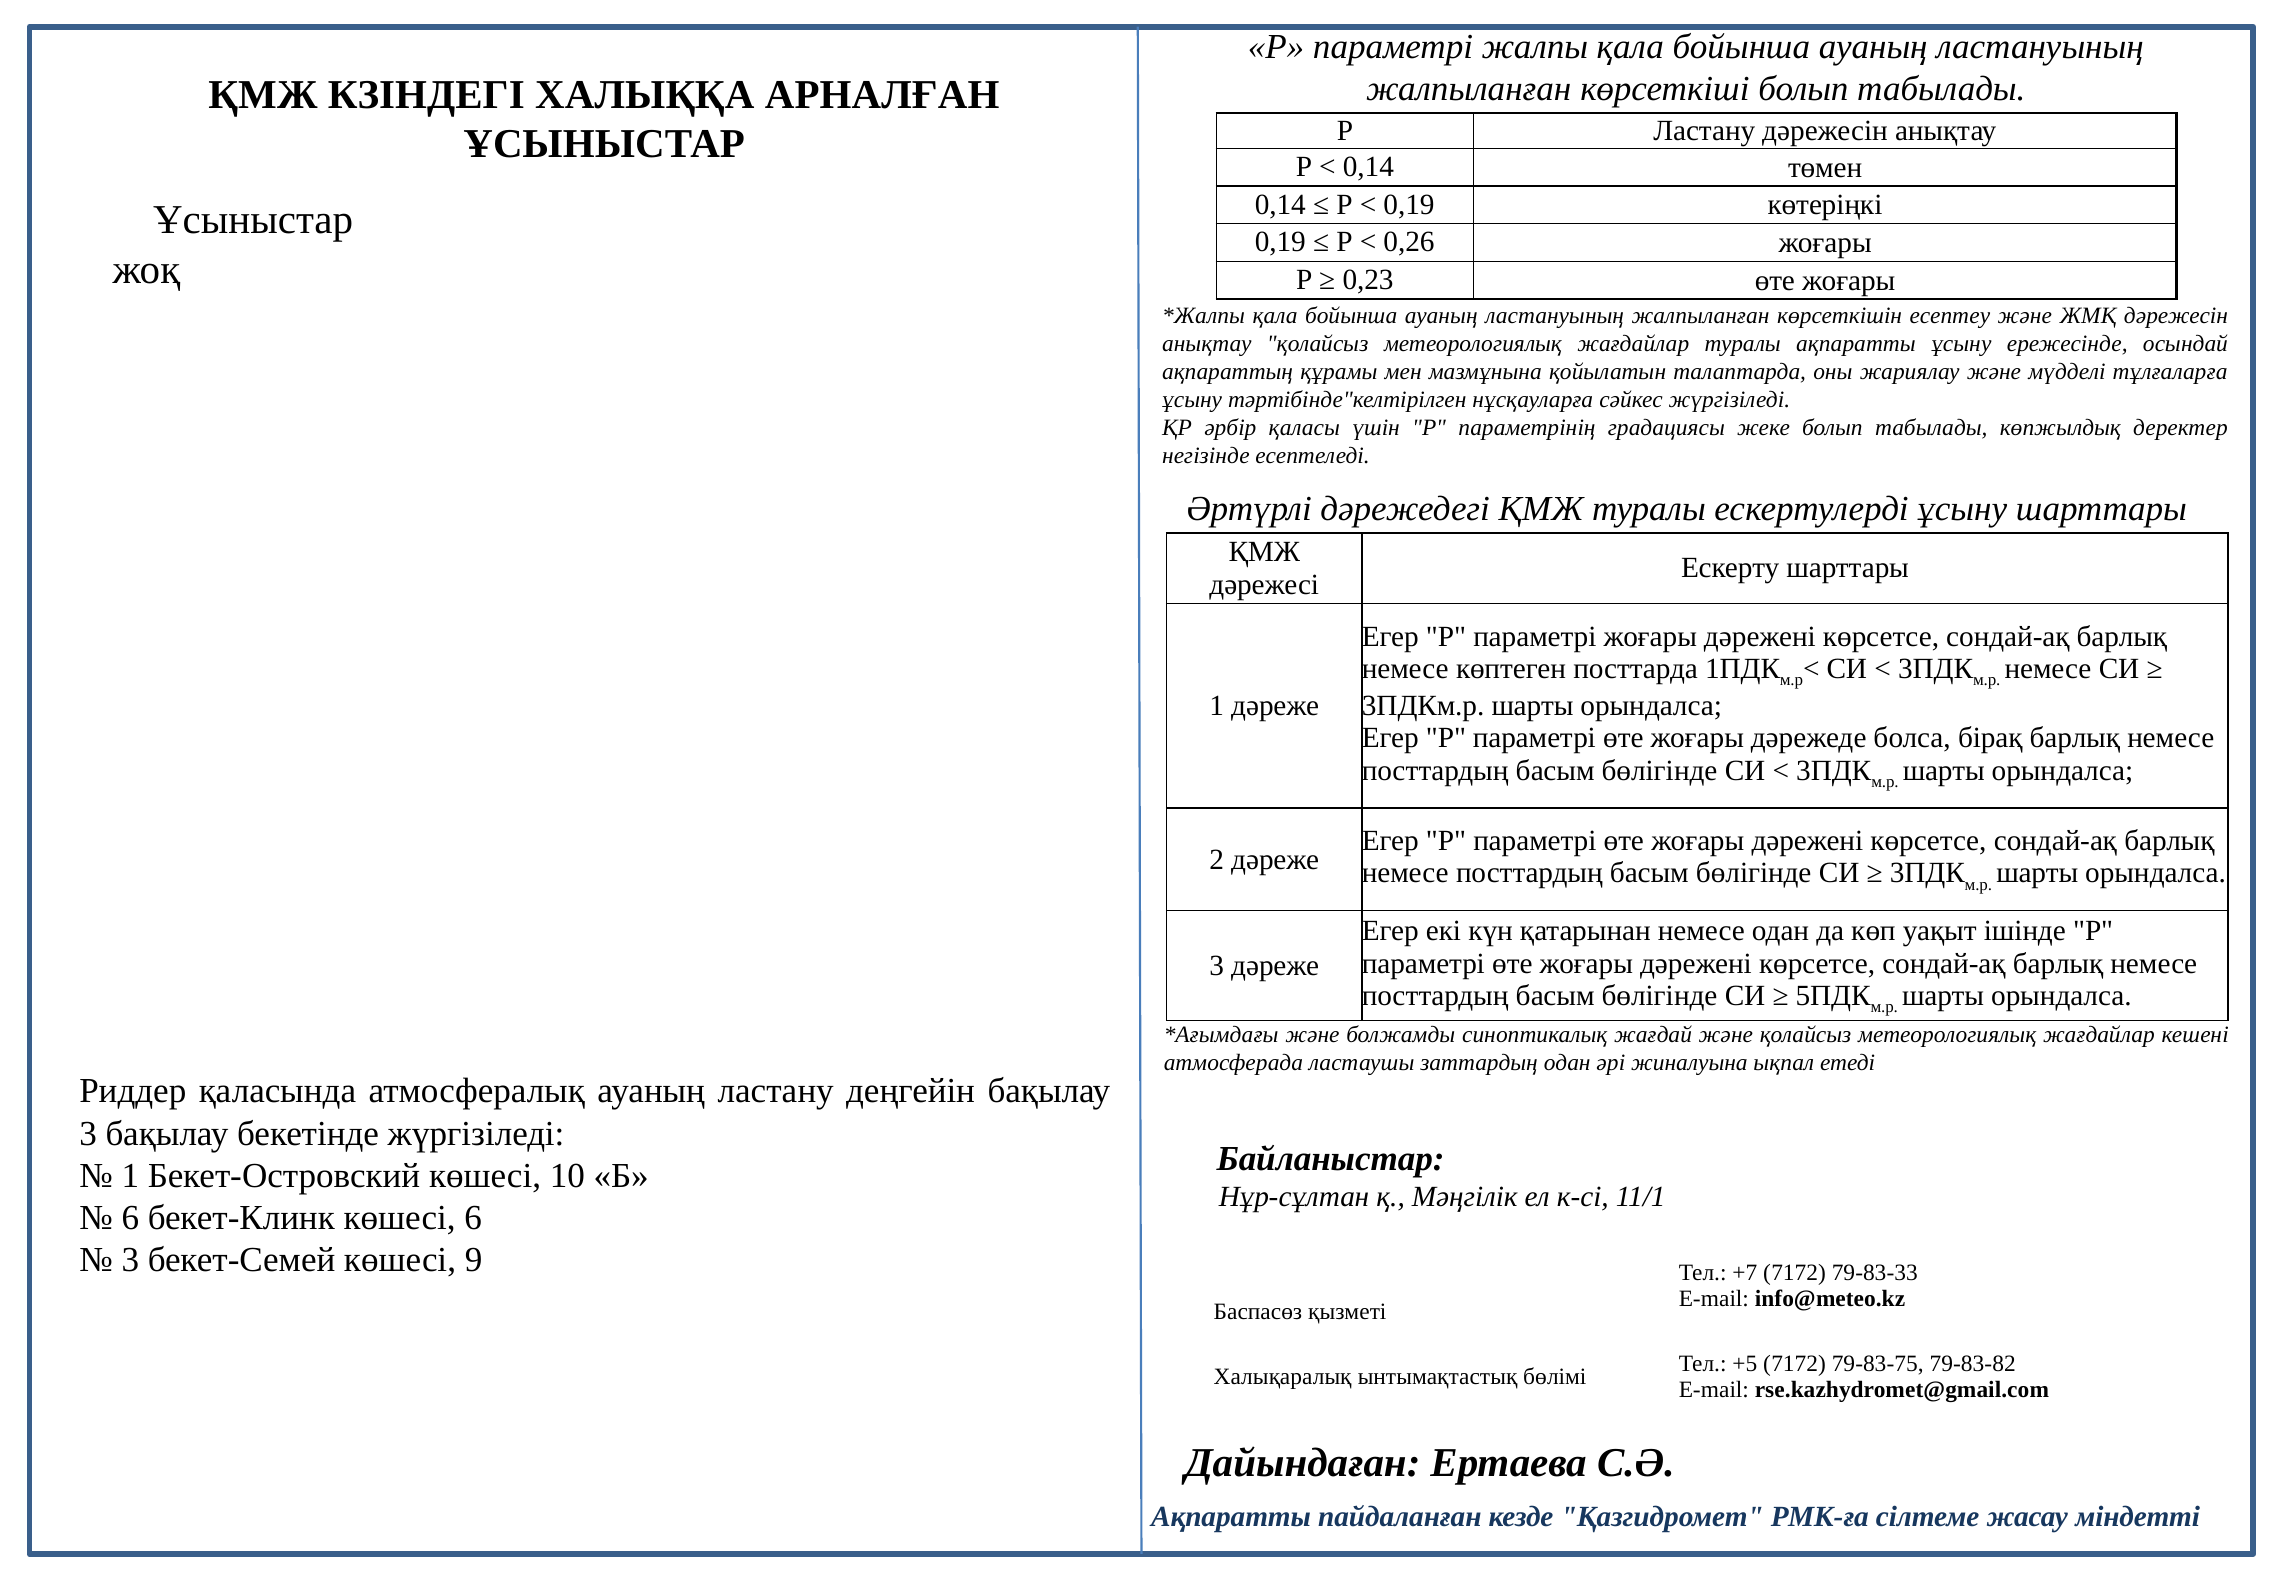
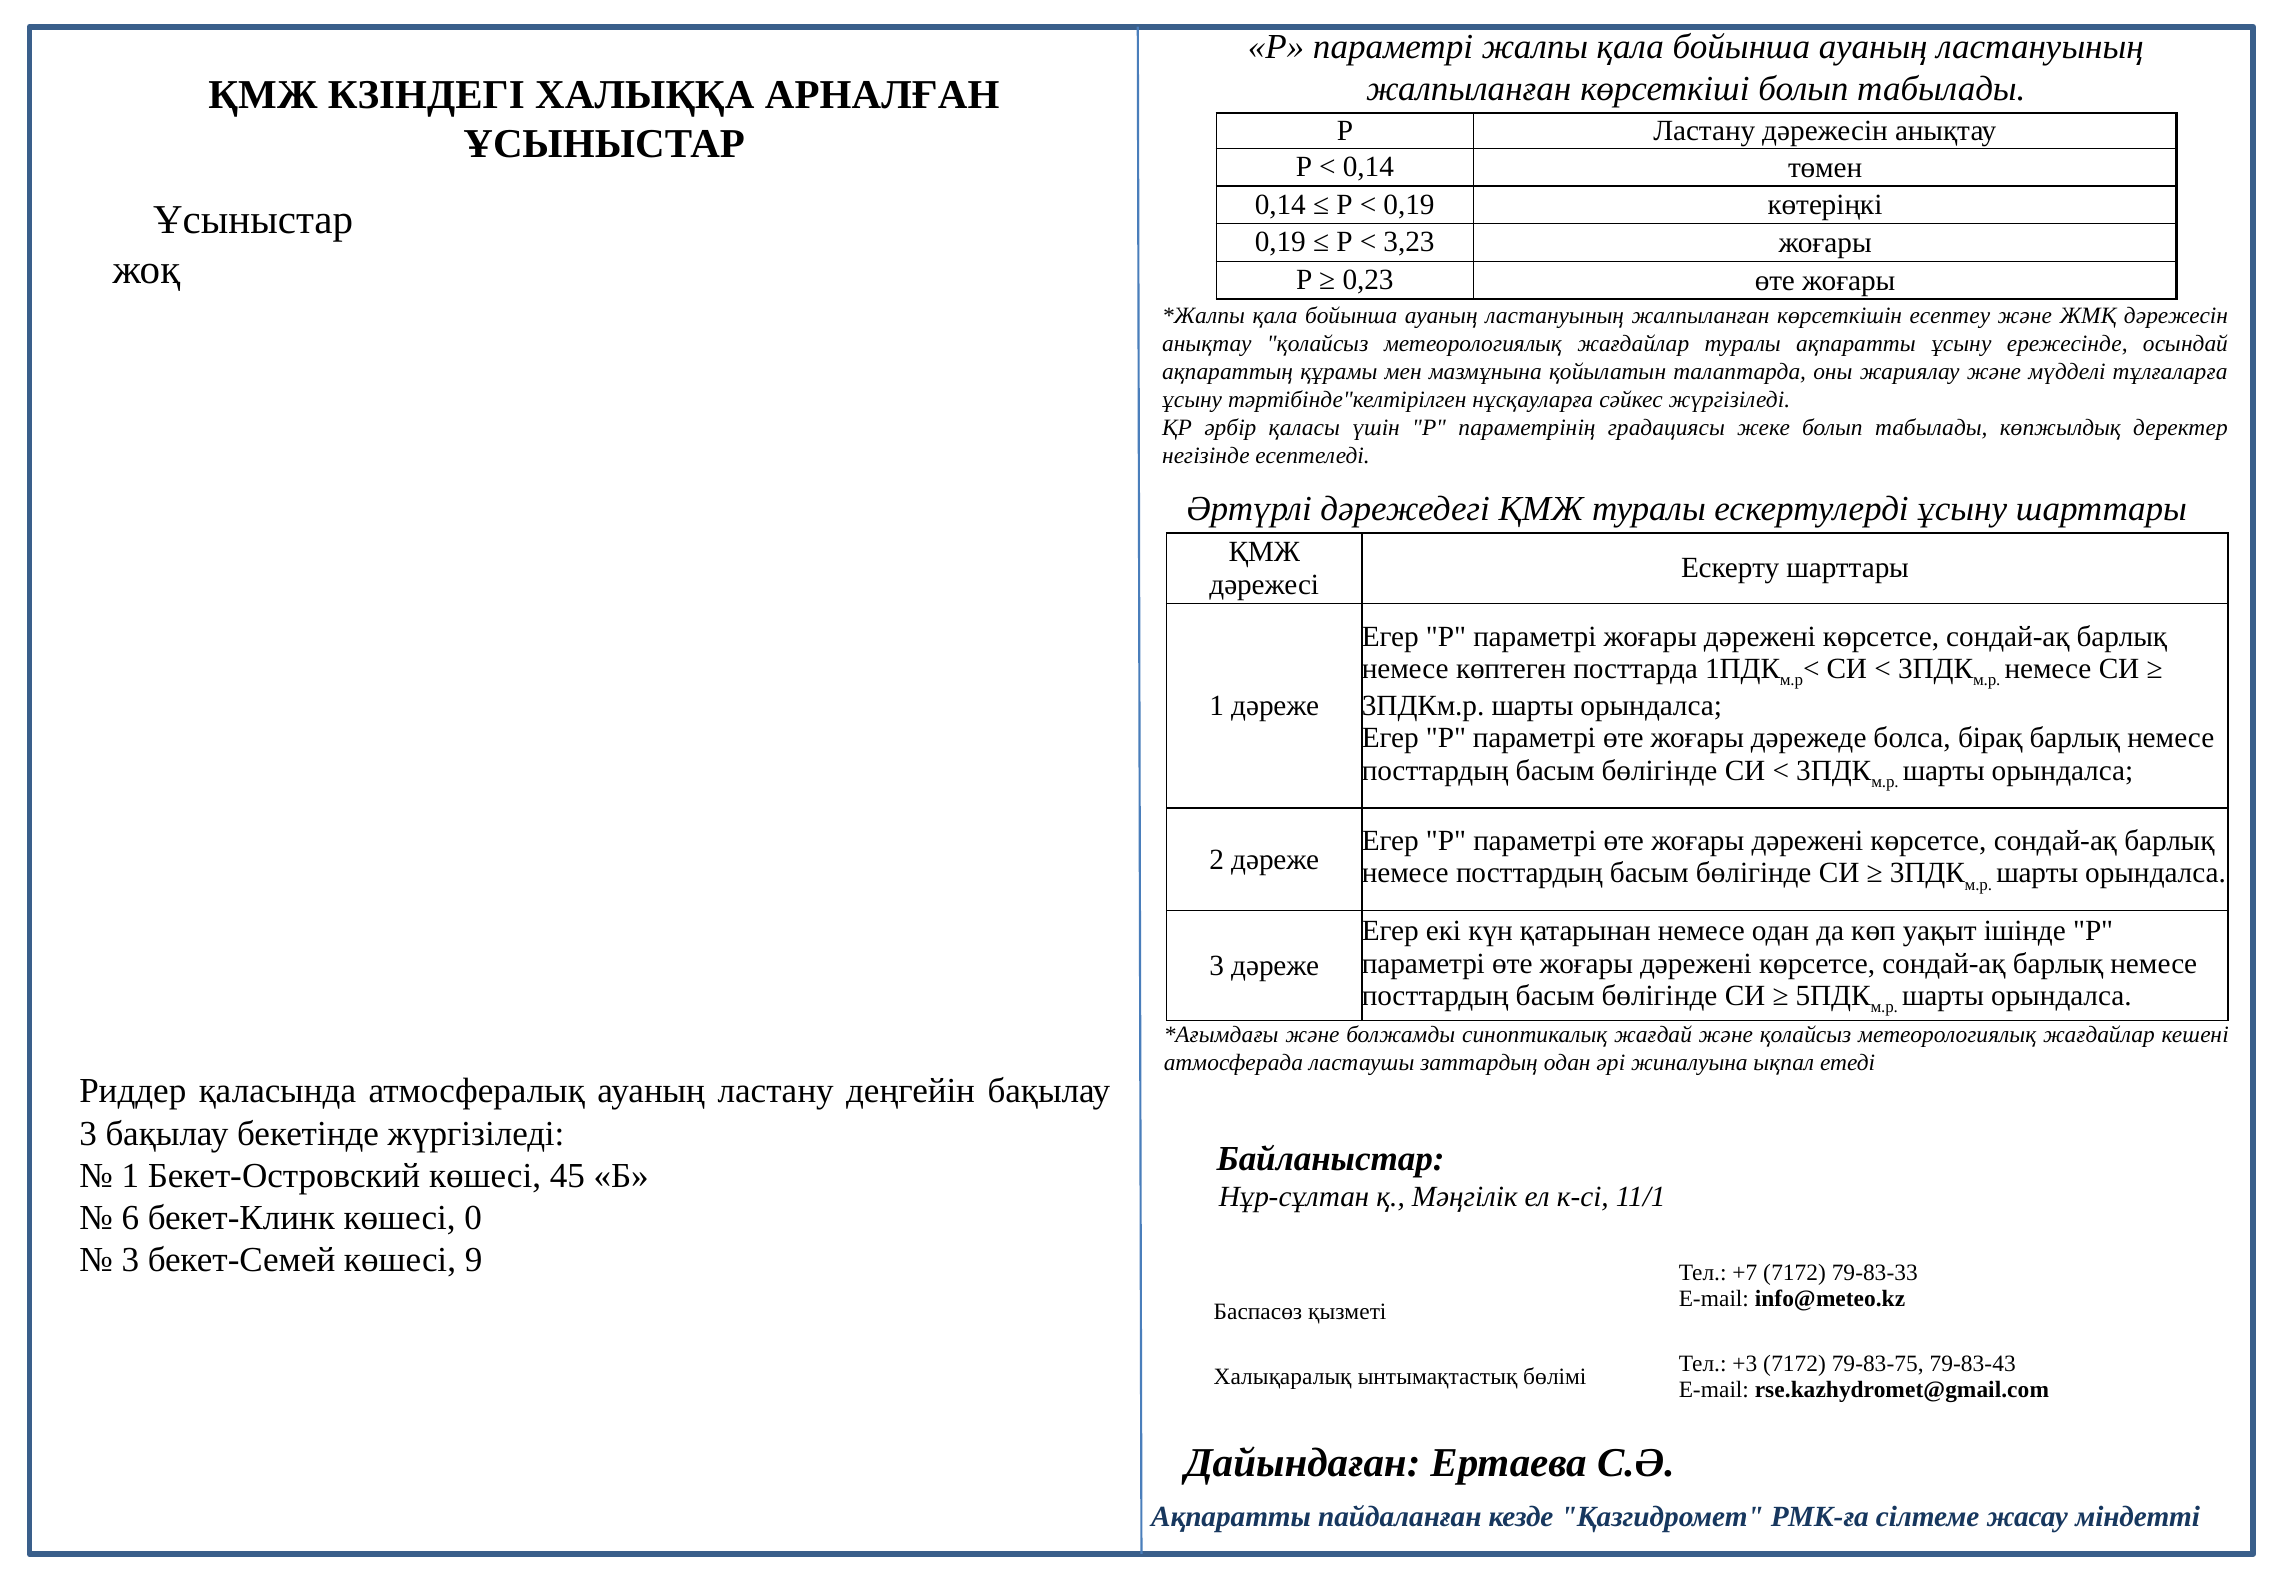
0,26: 0,26 -> 3,23
10: 10 -> 45
көшесі 6: 6 -> 0
+5: +5 -> +3
79-83-82: 79-83-82 -> 79-83-43
